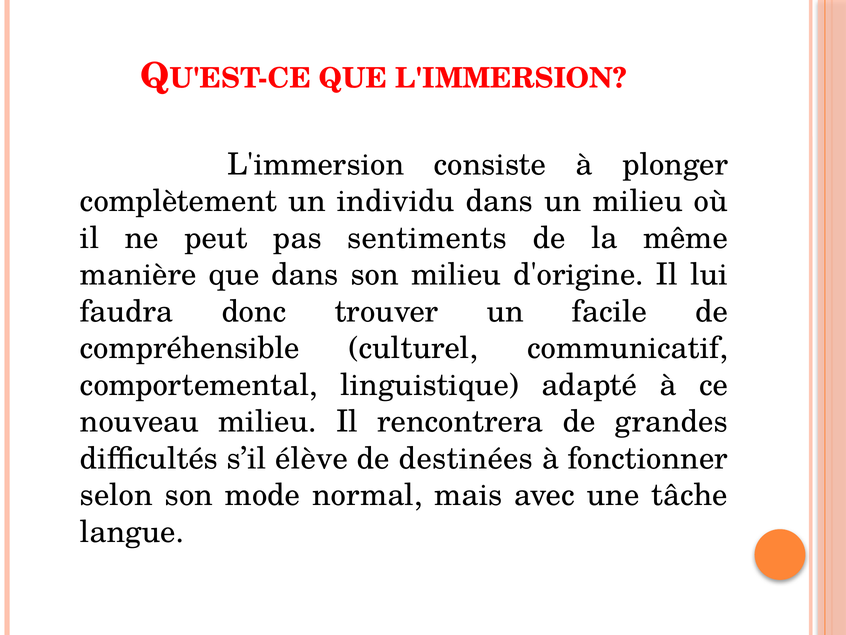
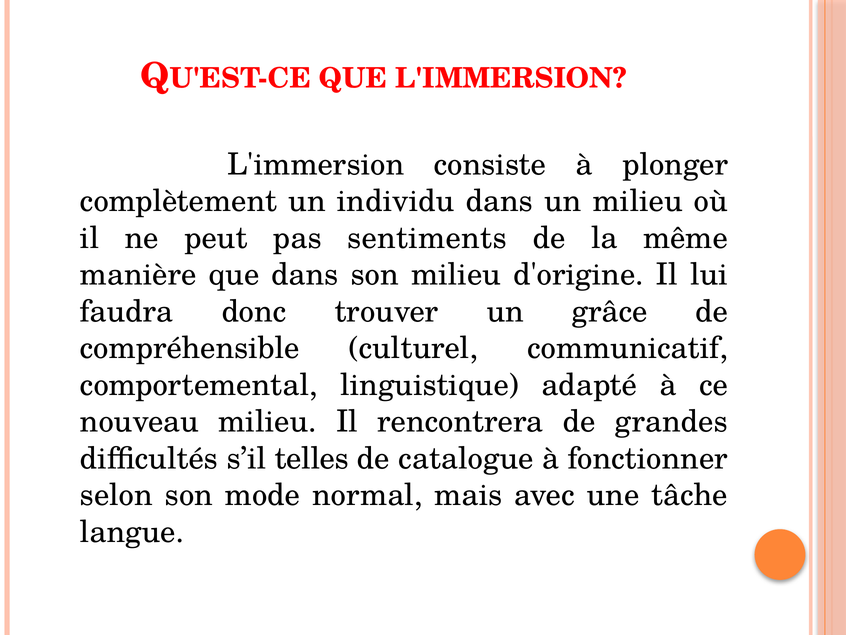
facile: facile -> grâce
élève: élève -> telles
destinées: destinées -> catalogue
